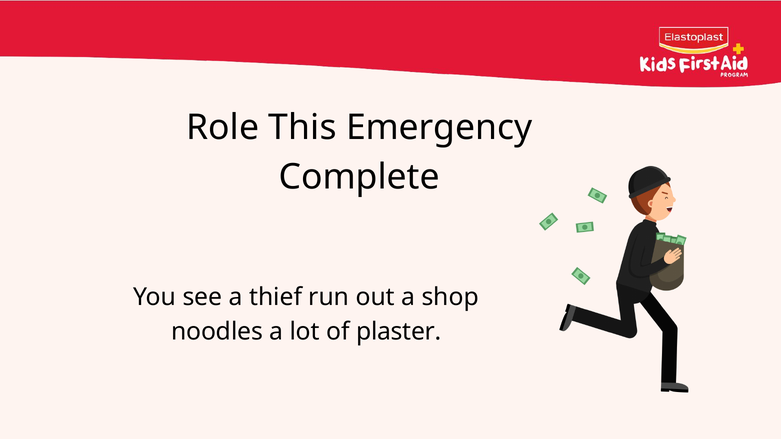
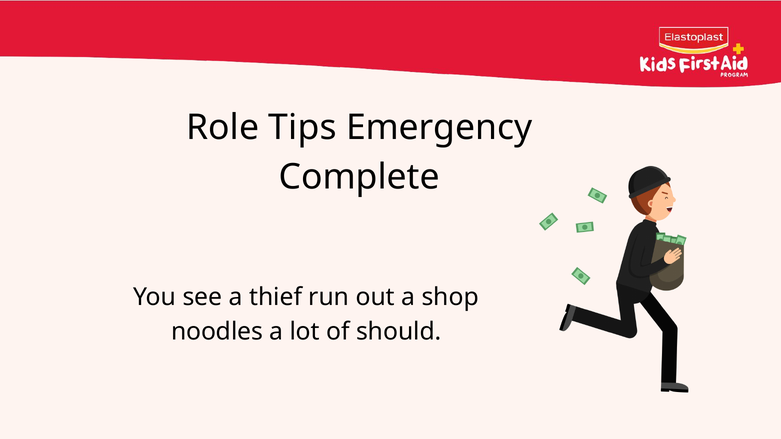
This: This -> Tips
plaster: plaster -> should
